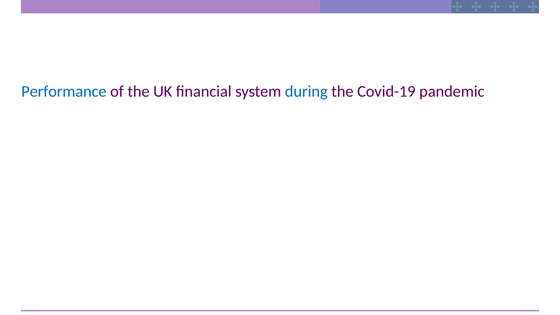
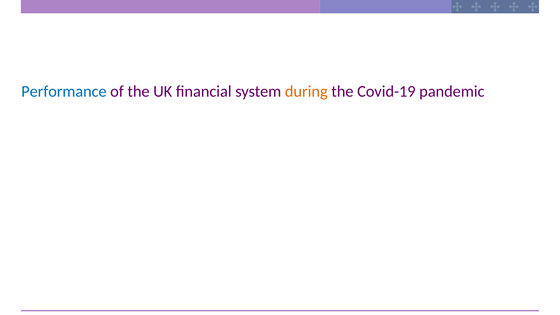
during colour: blue -> orange
